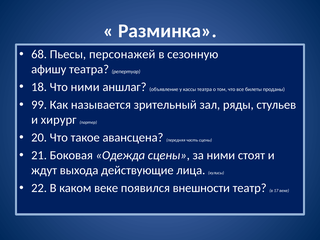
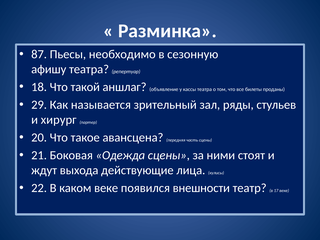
68: 68 -> 87
персонажей: персонажей -> необходимо
Что ними: ними -> такой
99: 99 -> 29
